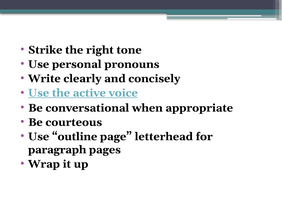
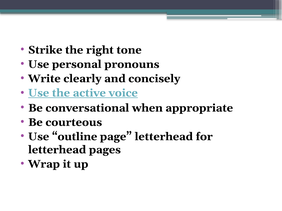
paragraph at (57, 150): paragraph -> letterhead
